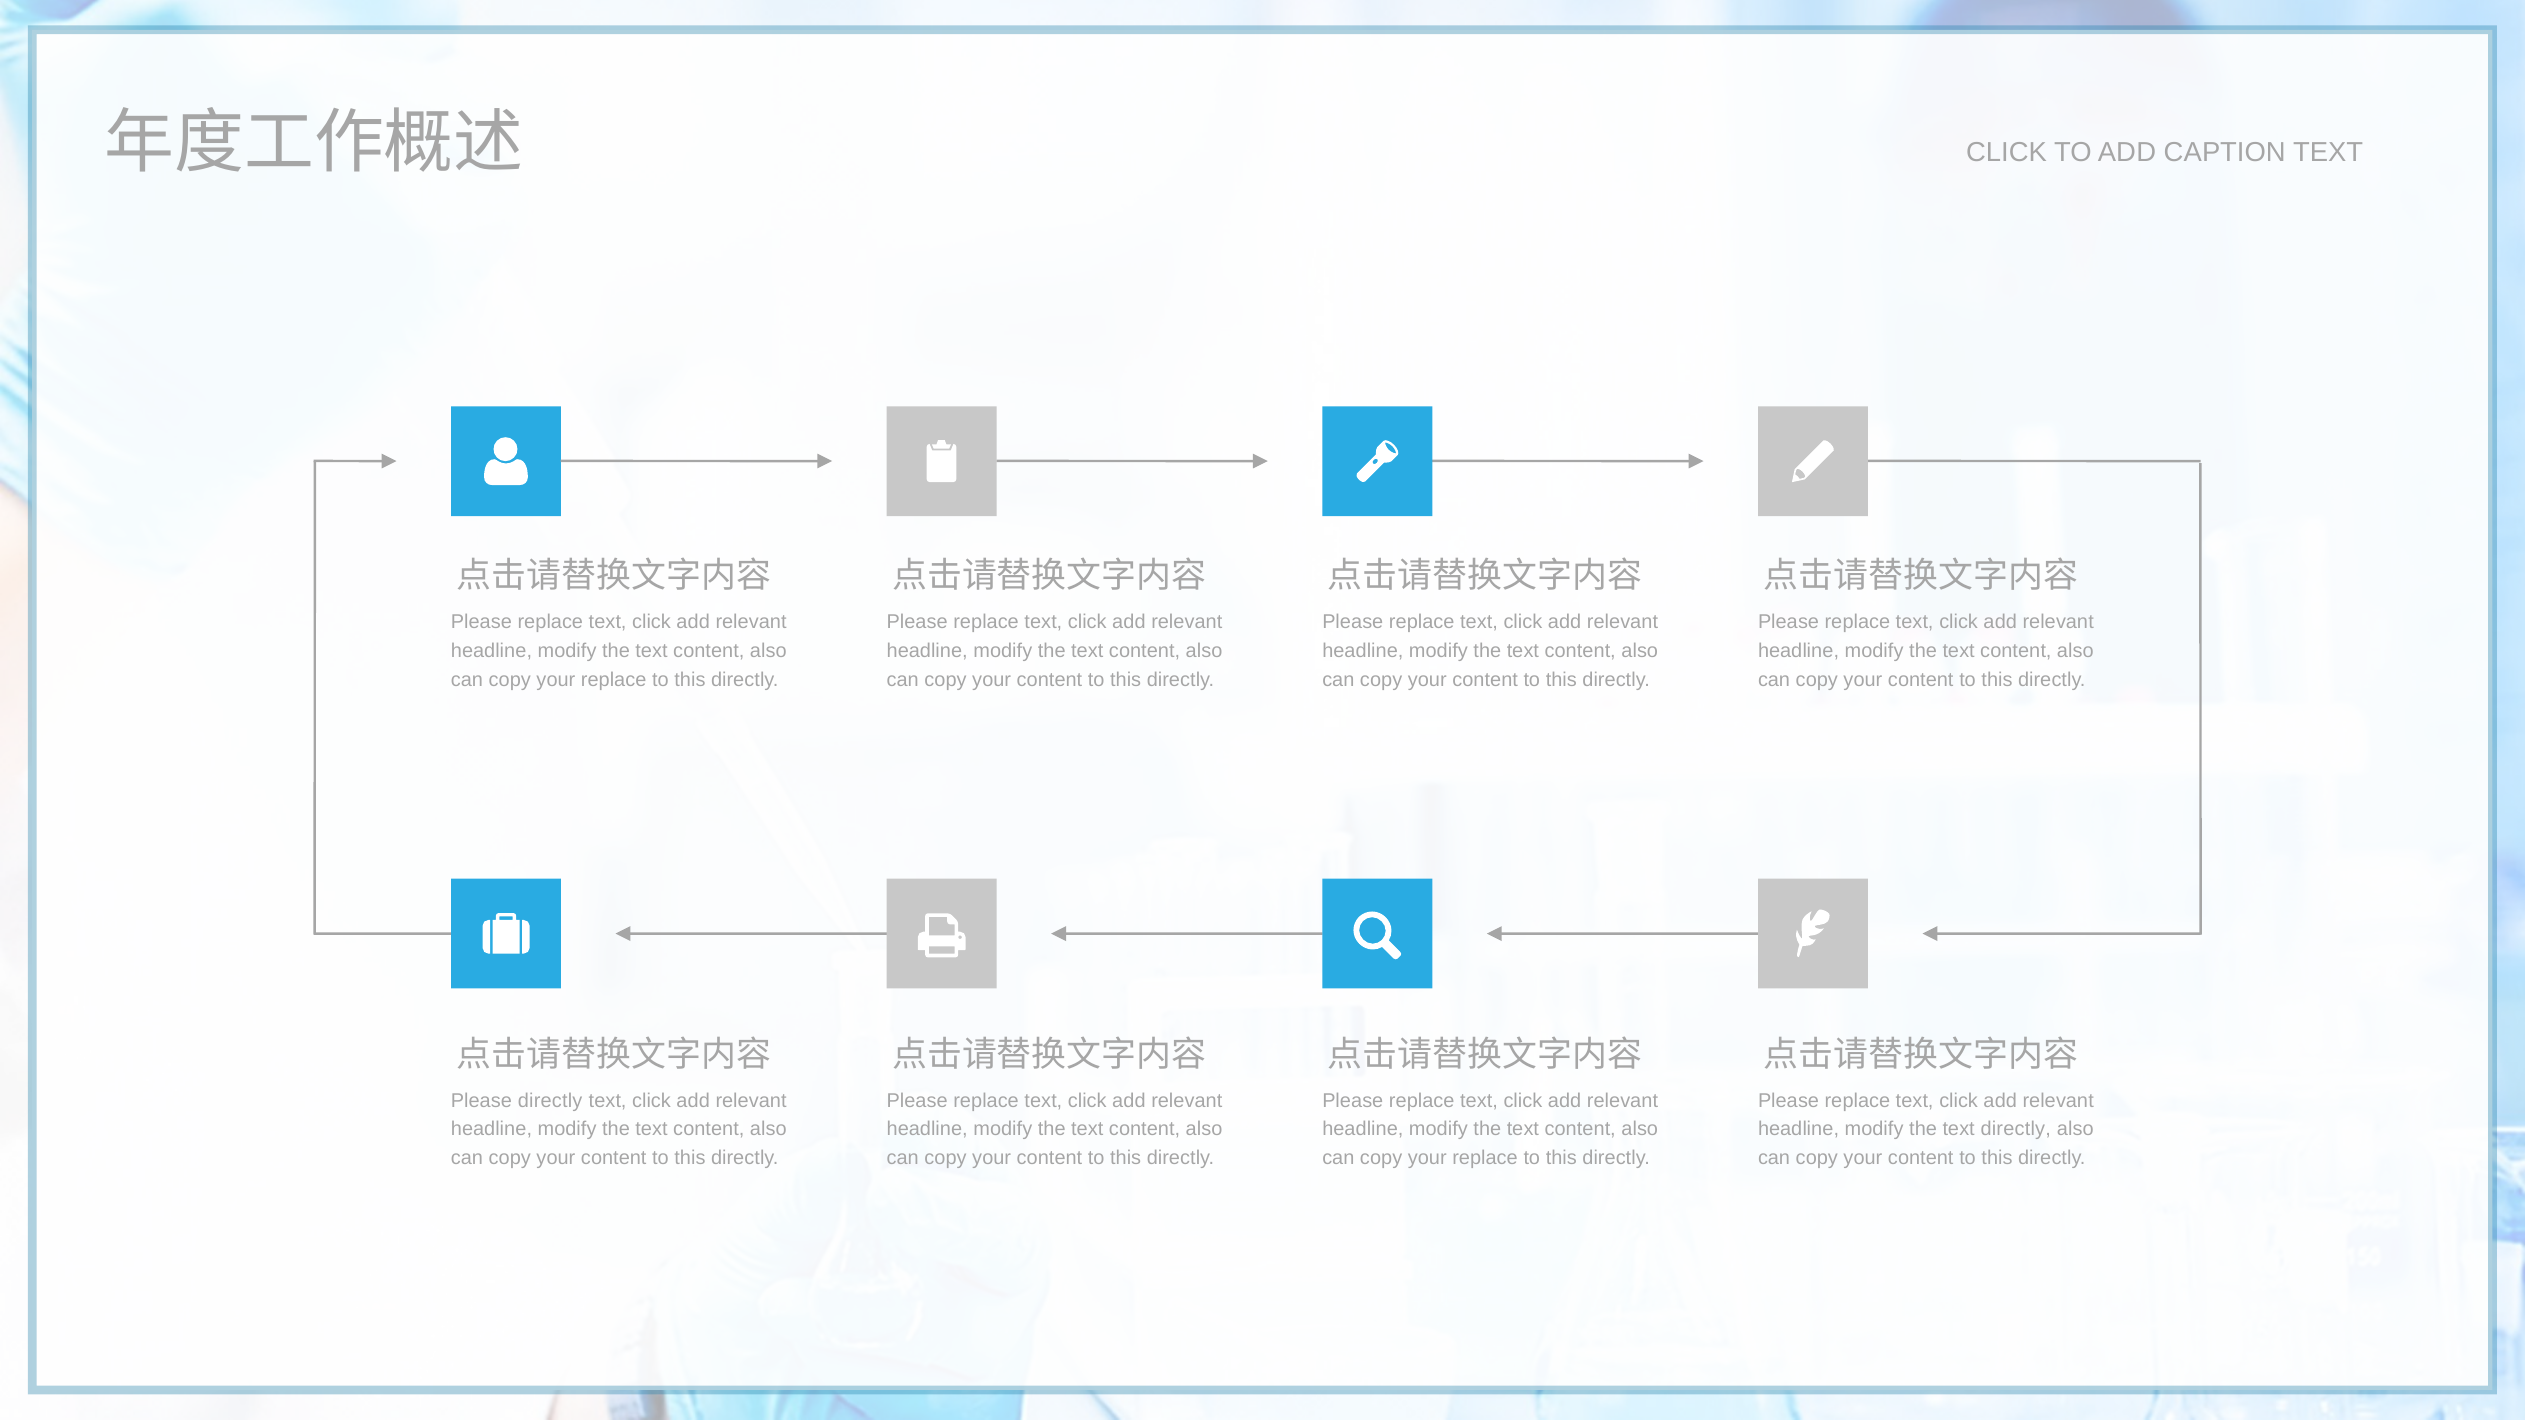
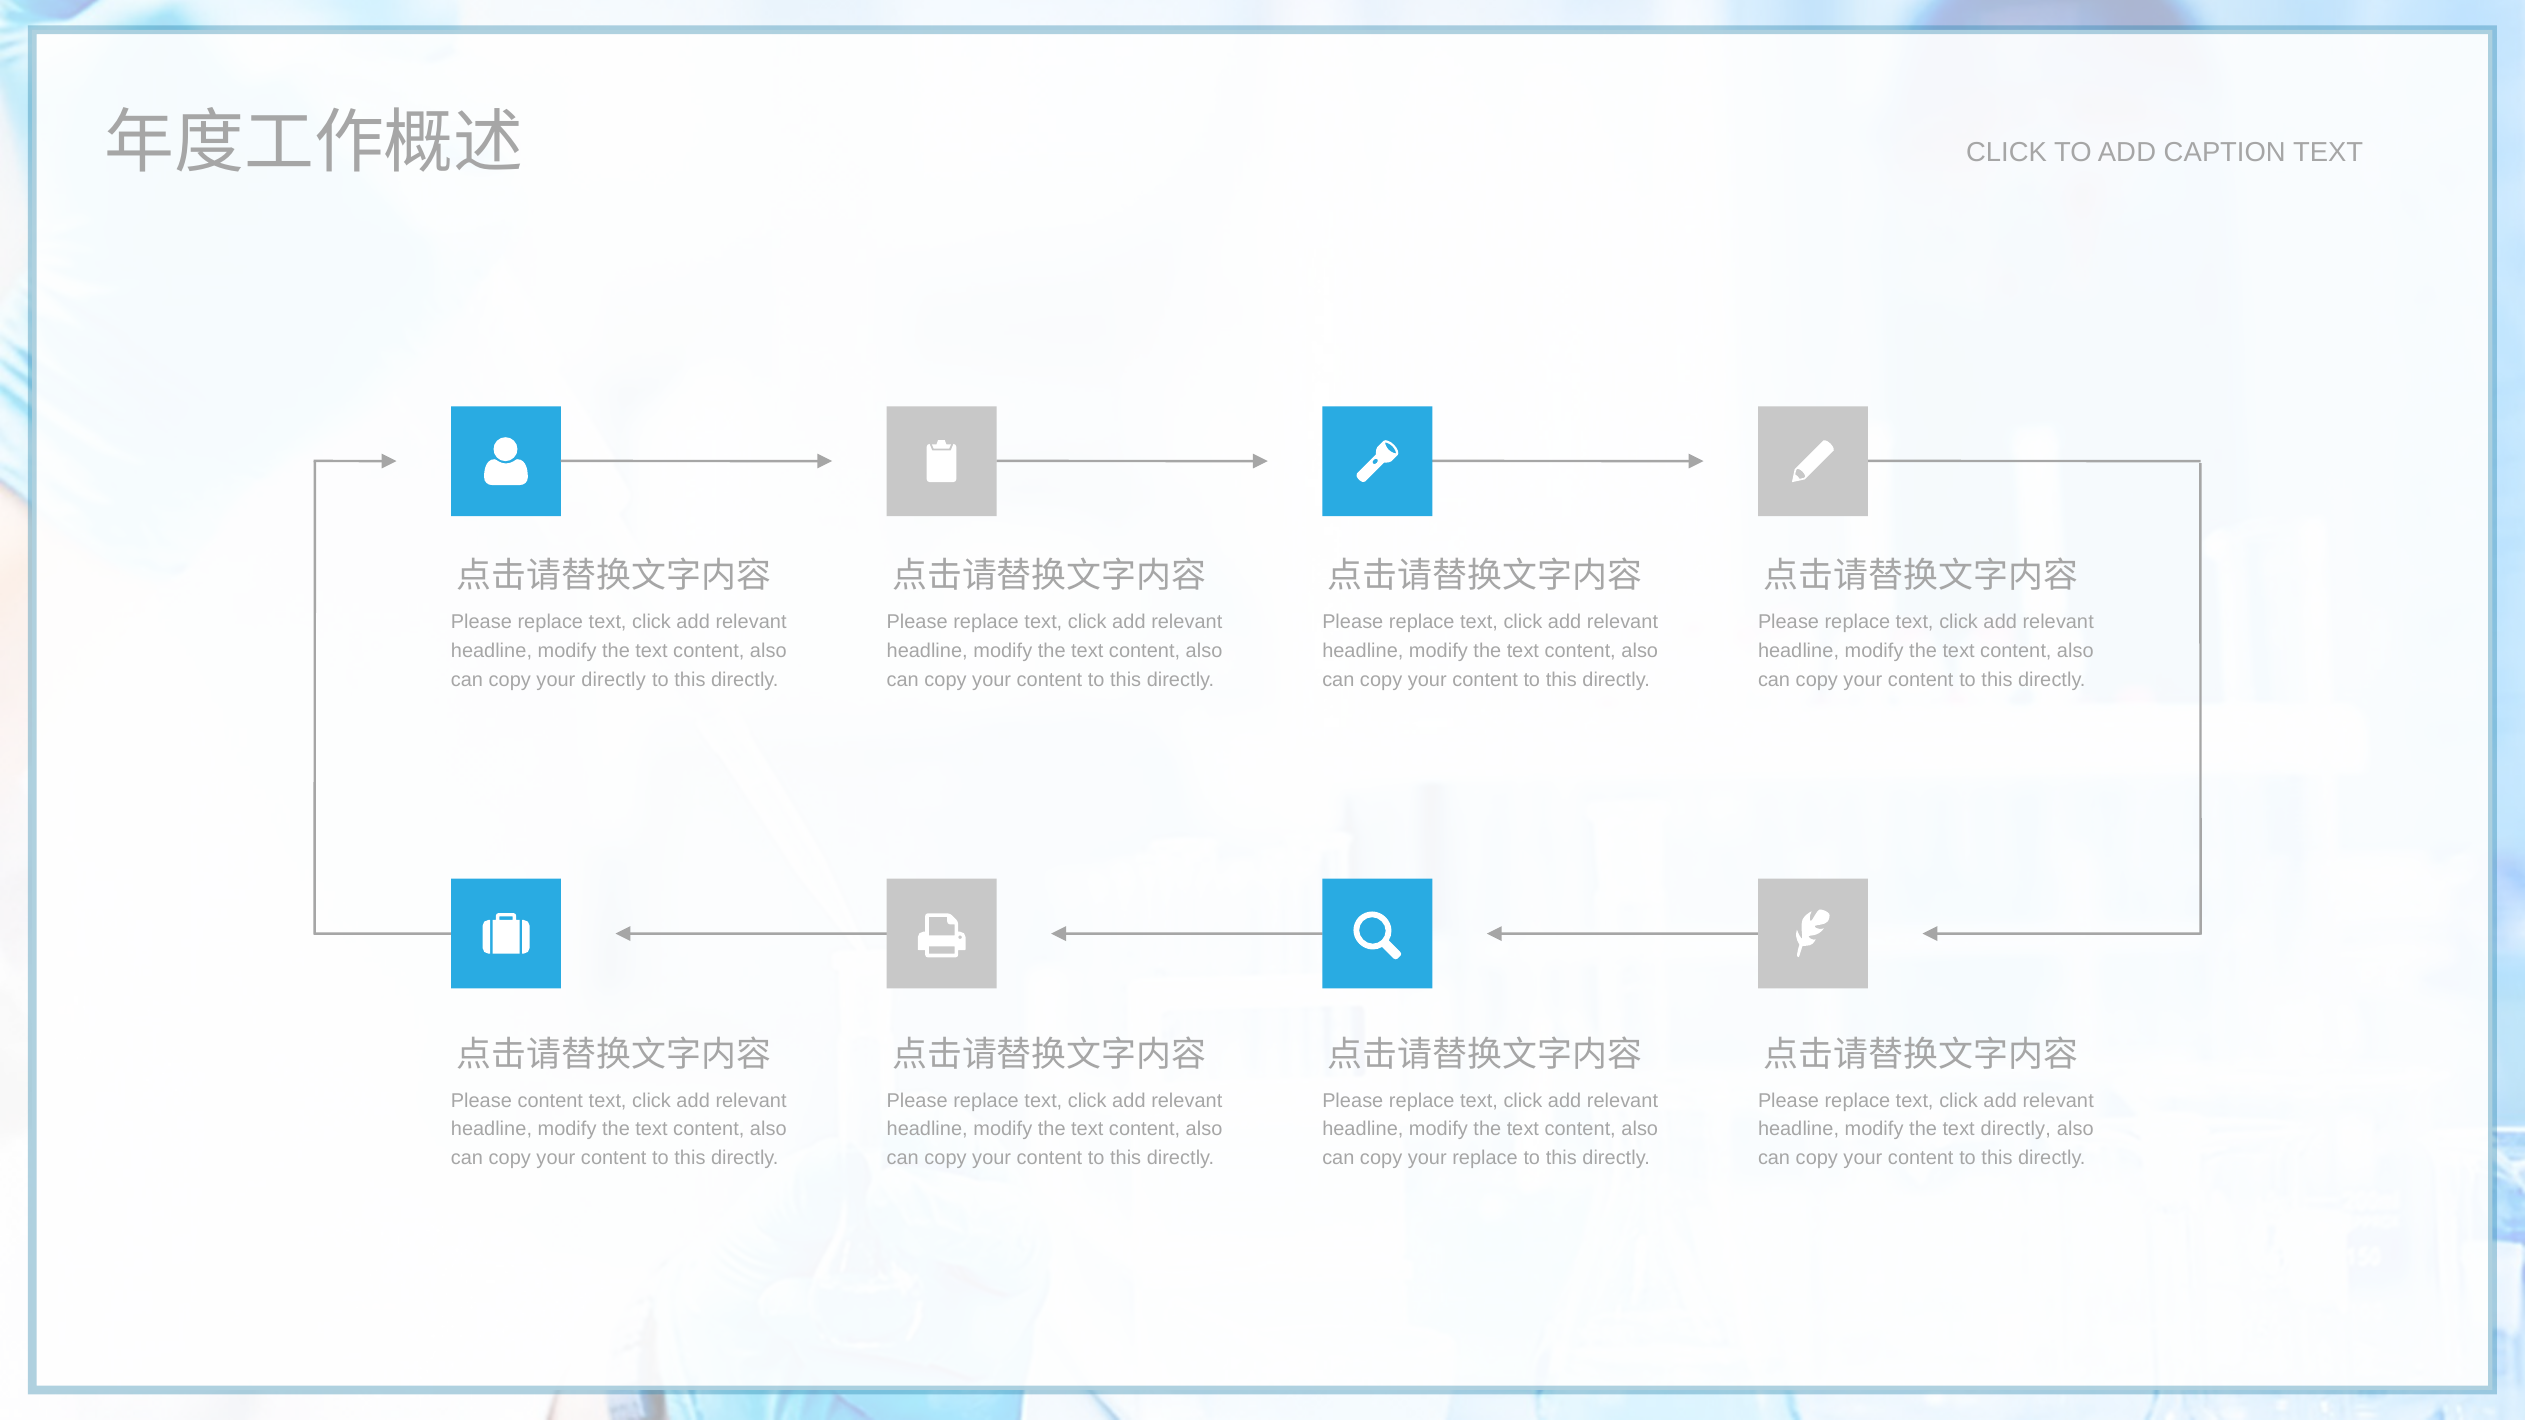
replace at (614, 680): replace -> directly
Please directly: directly -> content
